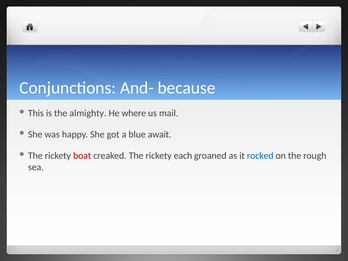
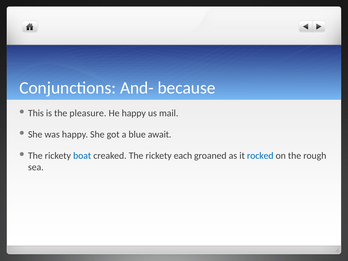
almighty: almighty -> pleasure
He where: where -> happy
boat colour: red -> blue
